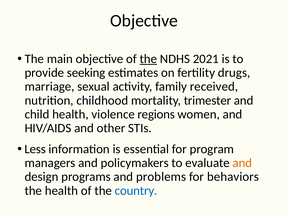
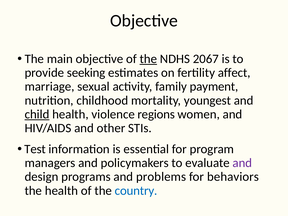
2021: 2021 -> 2067
drugs: drugs -> affect
received: received -> payment
trimester: trimester -> youngest
child underline: none -> present
Less: Less -> Test
and at (242, 163) colour: orange -> purple
